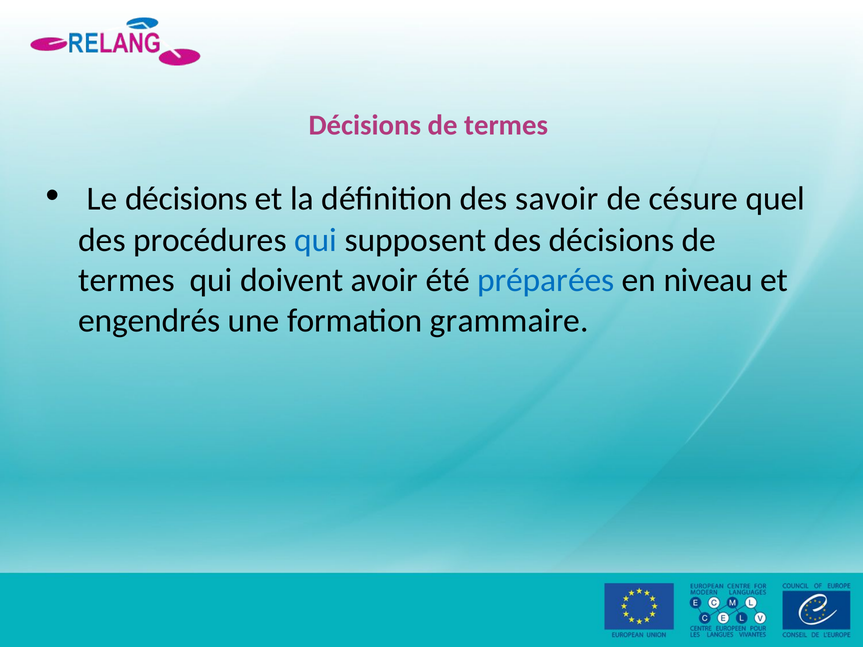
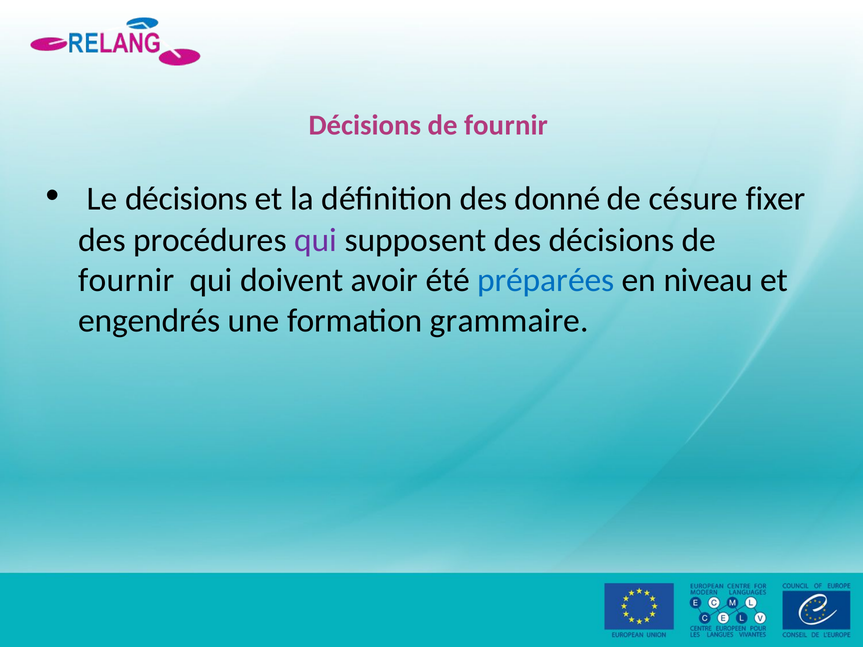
termes at (506, 125): termes -> fournir
savoir: savoir -> donné
quel: quel -> fixer
qui at (316, 240) colour: blue -> purple
termes at (127, 280): termes -> fournir
